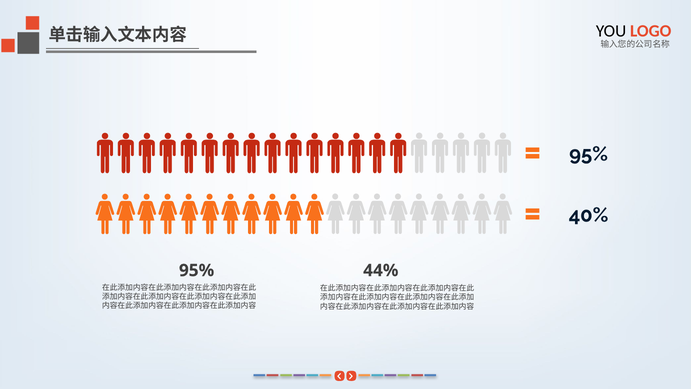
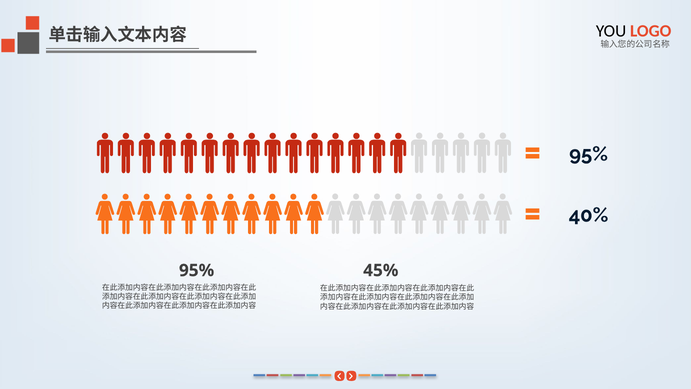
44%: 44% -> 45%
